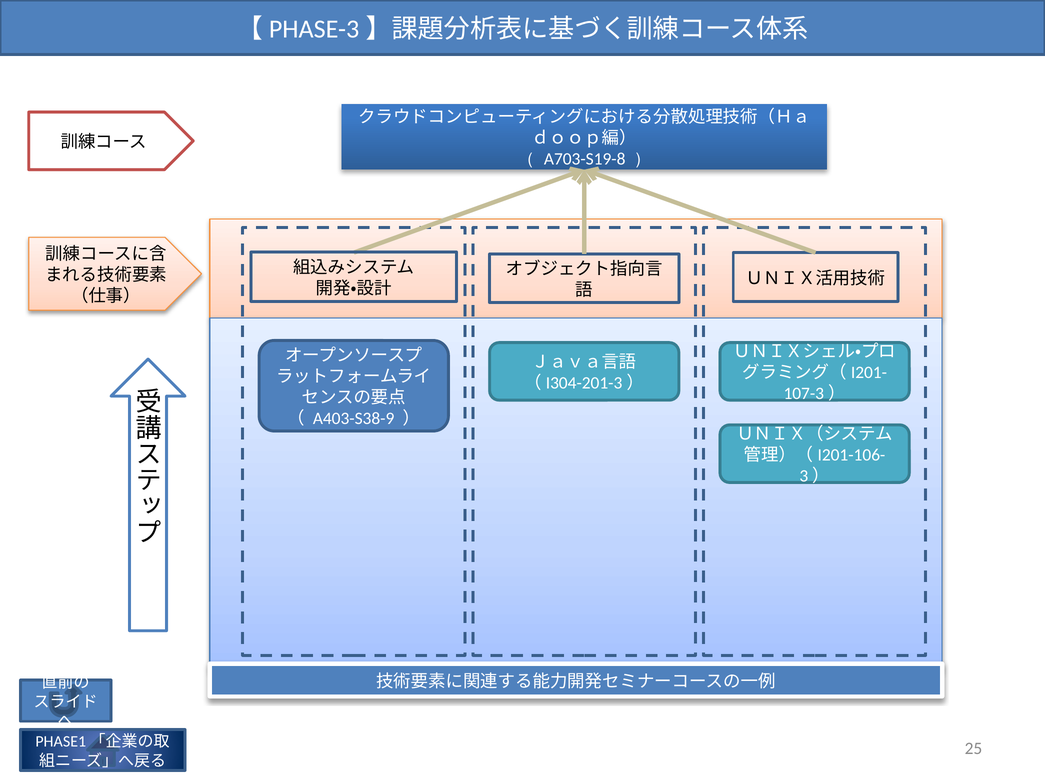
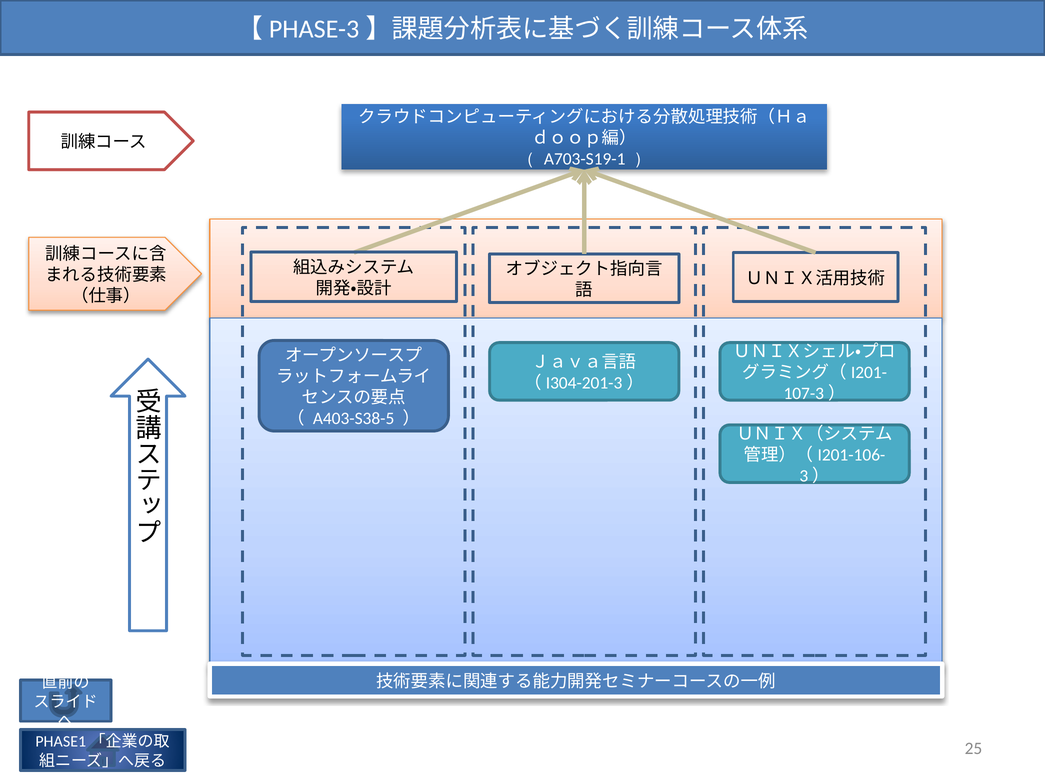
A703-S19-8: A703-S19-8 -> A703-S19-1
A403-S38-9: A403-S38-9 -> A403-S38-5
